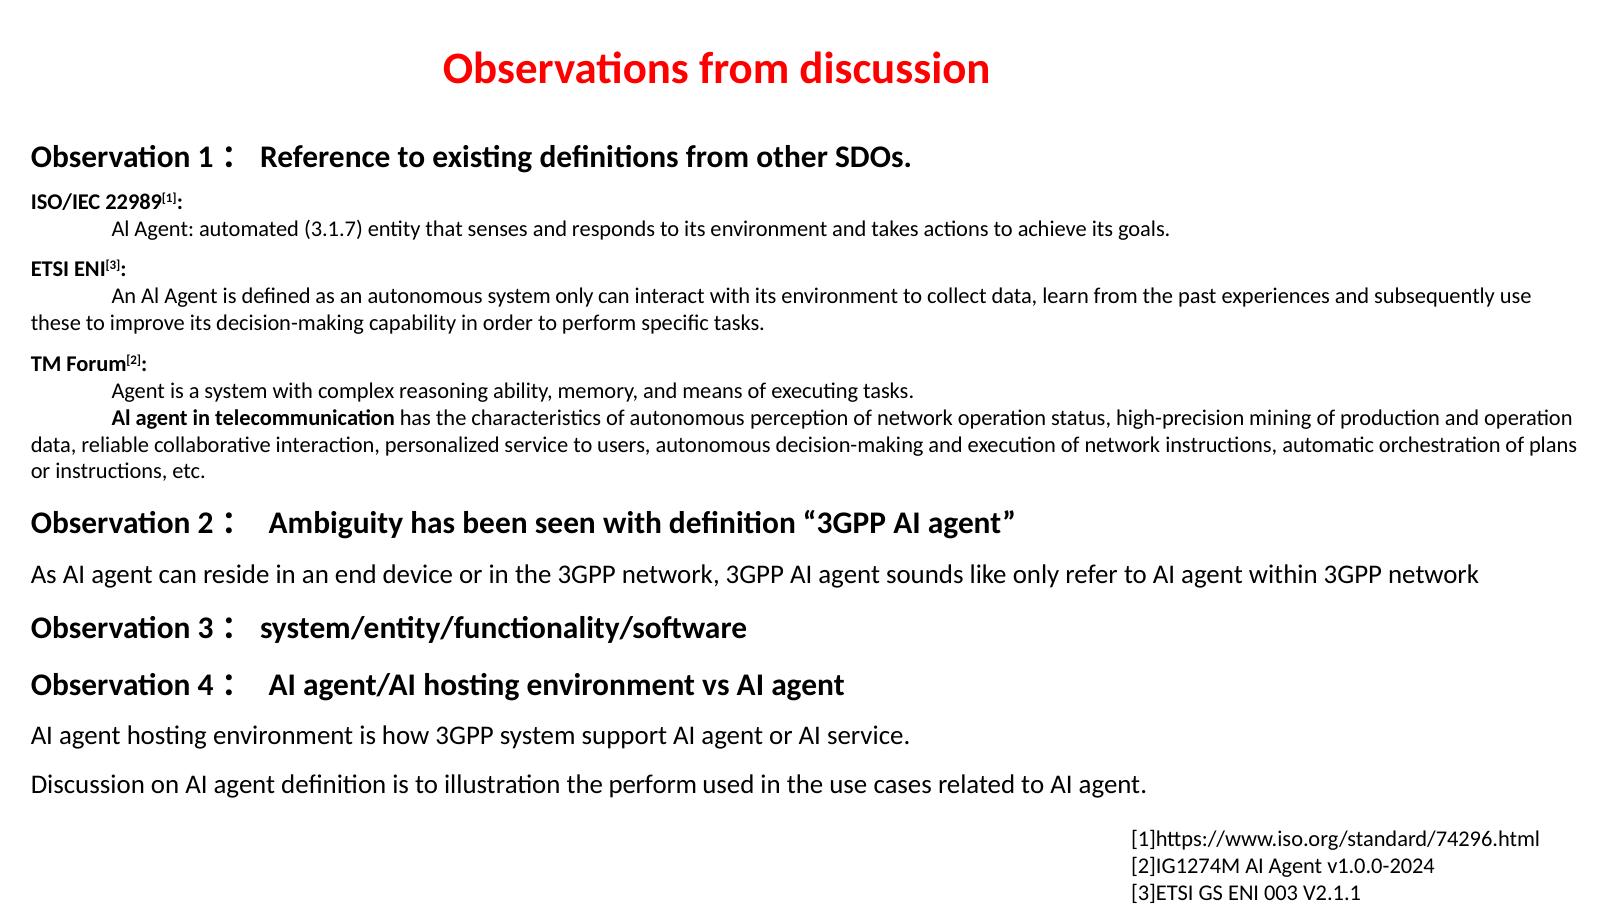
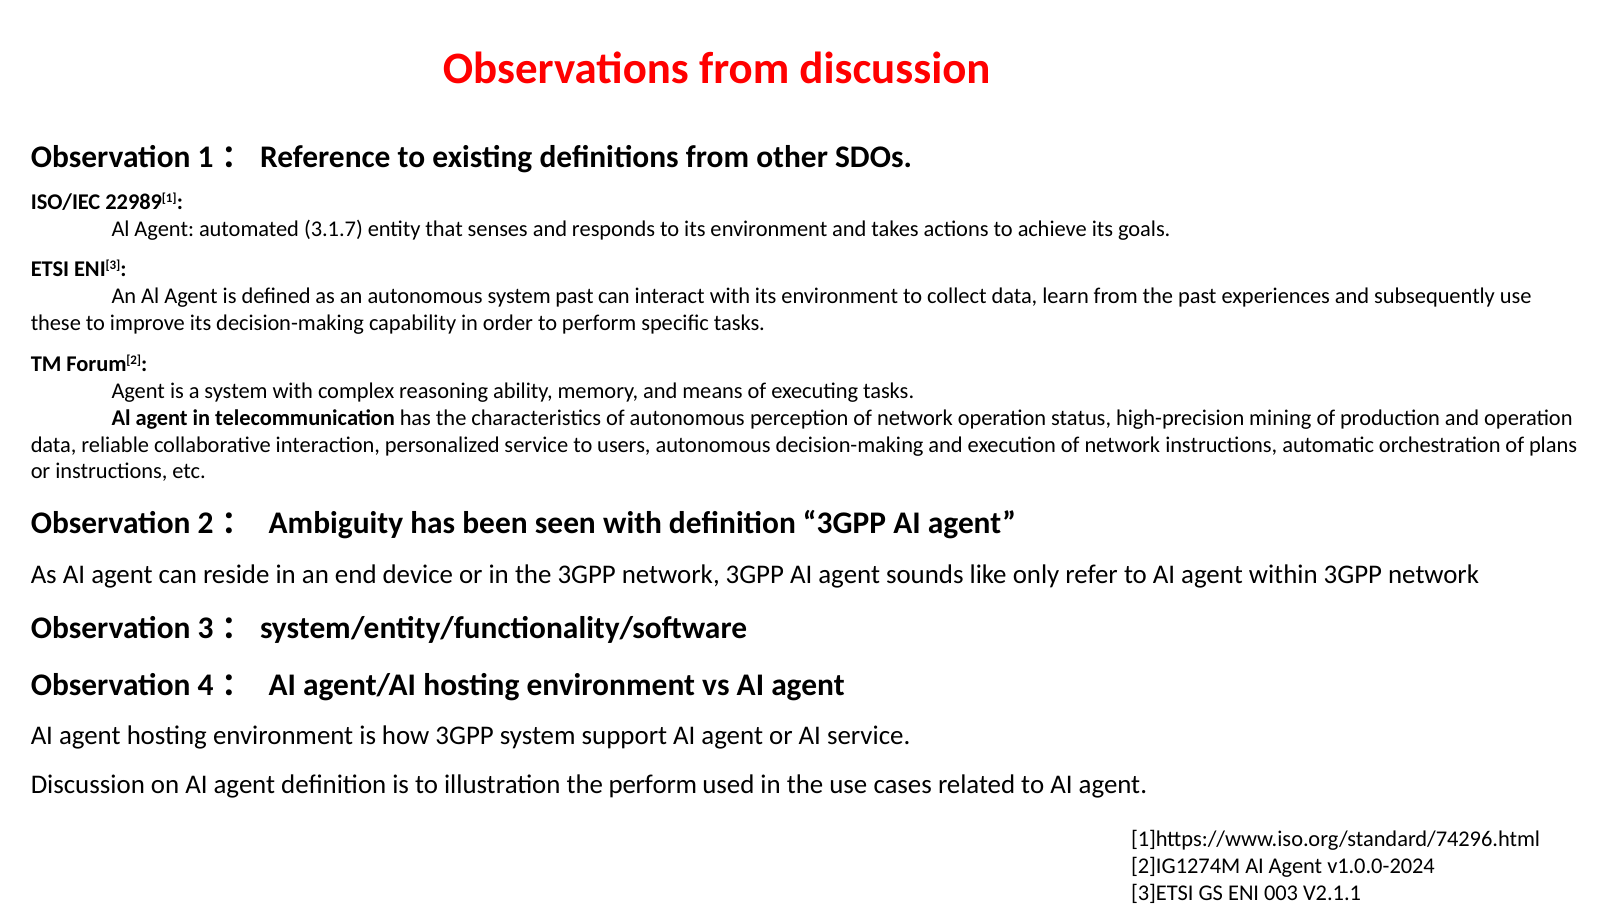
system only: only -> past
